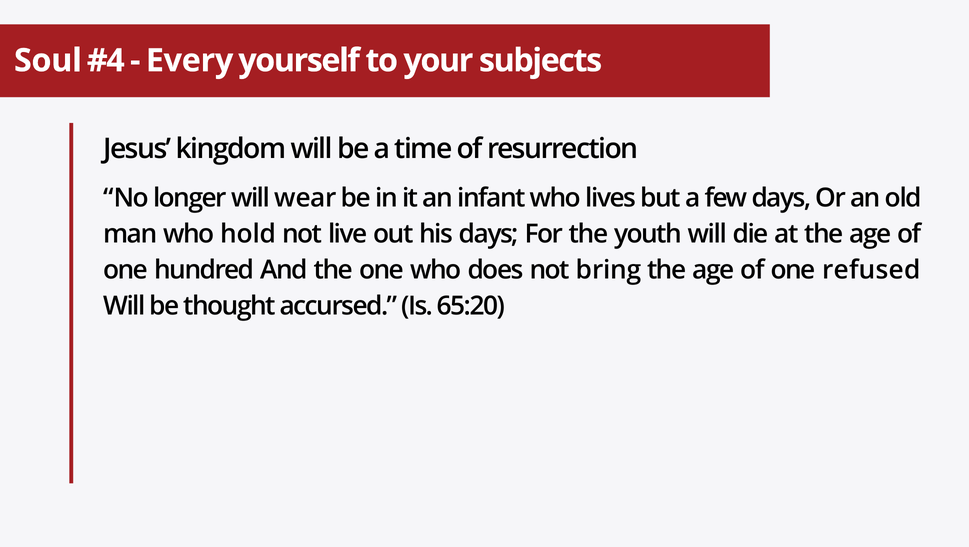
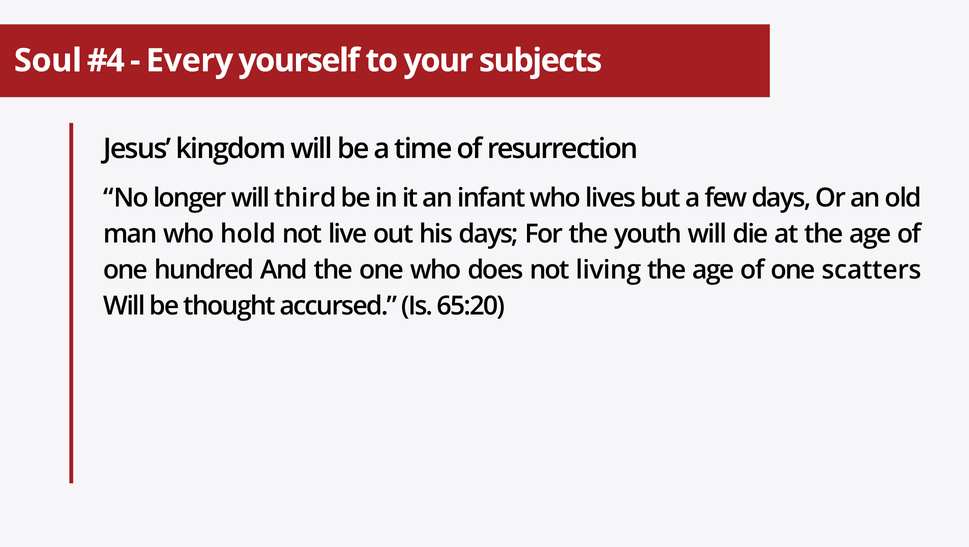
wear: wear -> third
bring: bring -> living
refused: refused -> scatters
